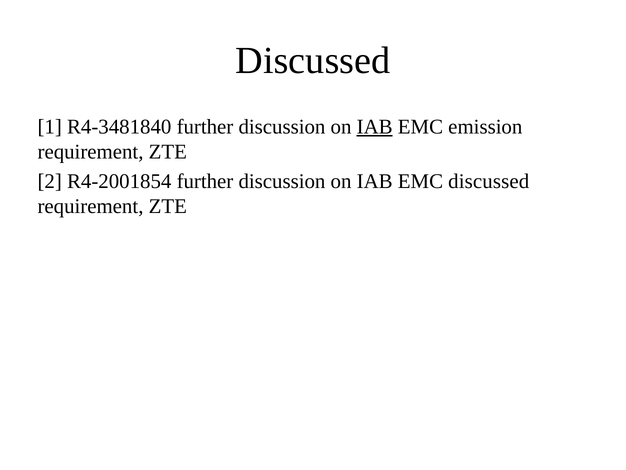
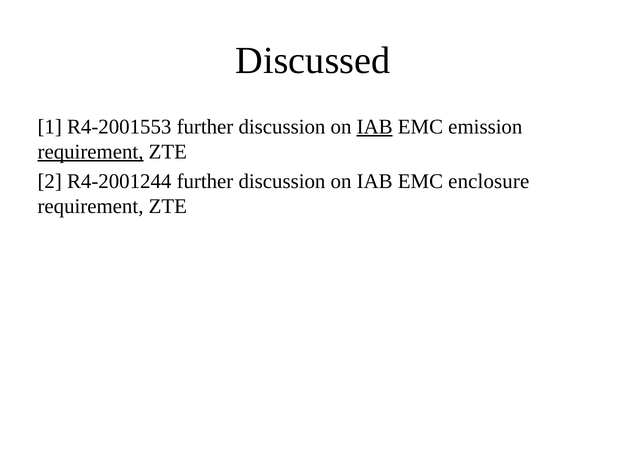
R4-3481840: R4-3481840 -> R4-2001553
requirement at (91, 152) underline: none -> present
R4-2001854: R4-2001854 -> R4-2001244
EMC discussed: discussed -> enclosure
